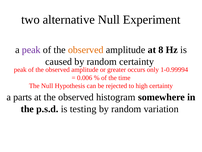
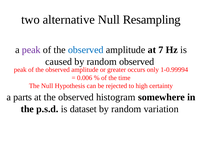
Experiment: Experiment -> Resampling
observed at (86, 50) colour: orange -> blue
8: 8 -> 7
random certainty: certainty -> observed
testing: testing -> dataset
